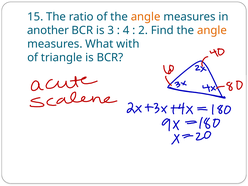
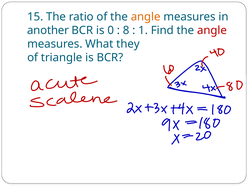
3: 3 -> 0
4: 4 -> 8
2: 2 -> 1
angle at (212, 30) colour: orange -> red
with: with -> they
